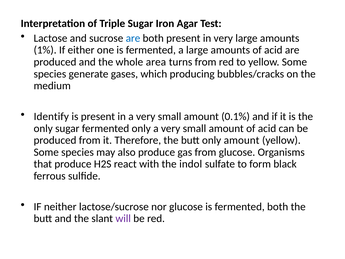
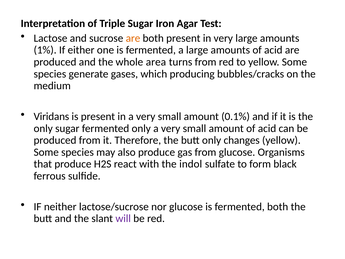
are at (133, 38) colour: blue -> orange
Identify: Identify -> Viridans
only amount: amount -> changes
